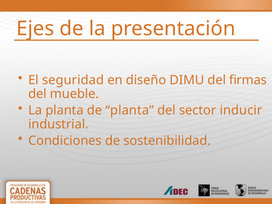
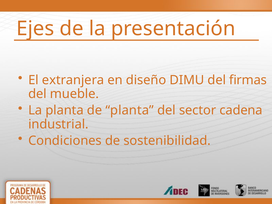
seguridad: seguridad -> extranjera
inducir: inducir -> cadena
